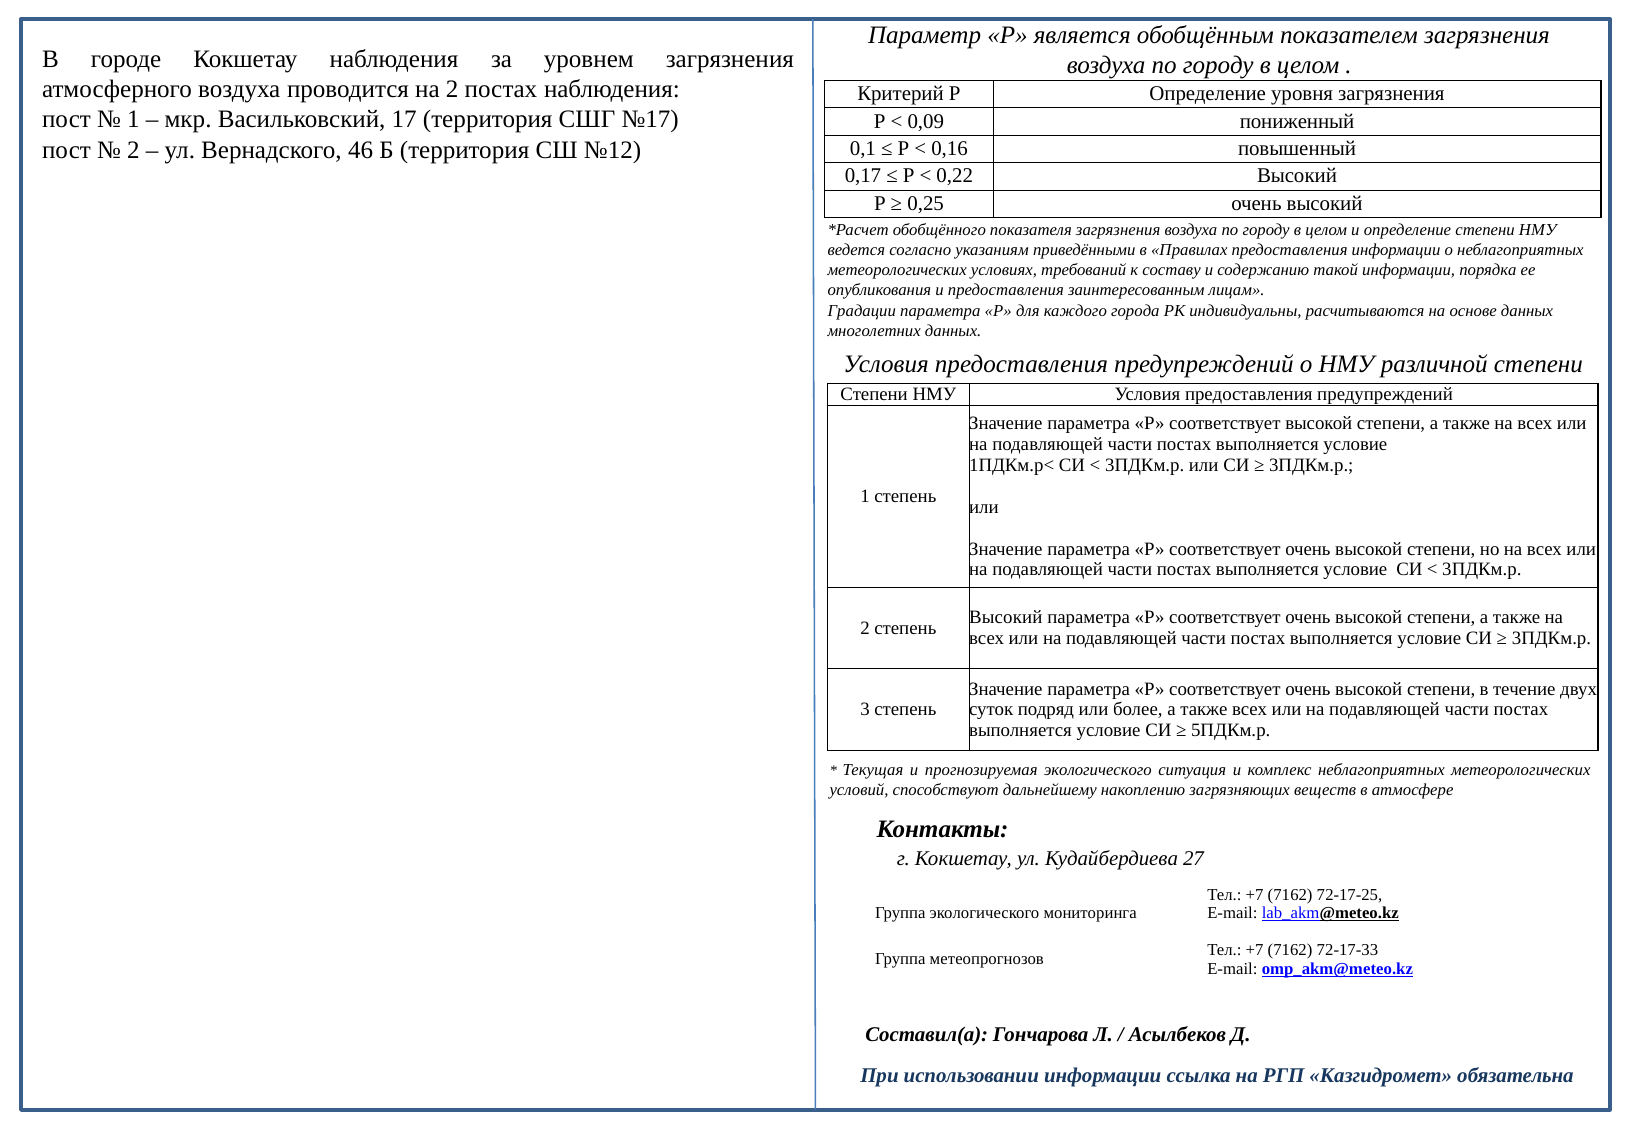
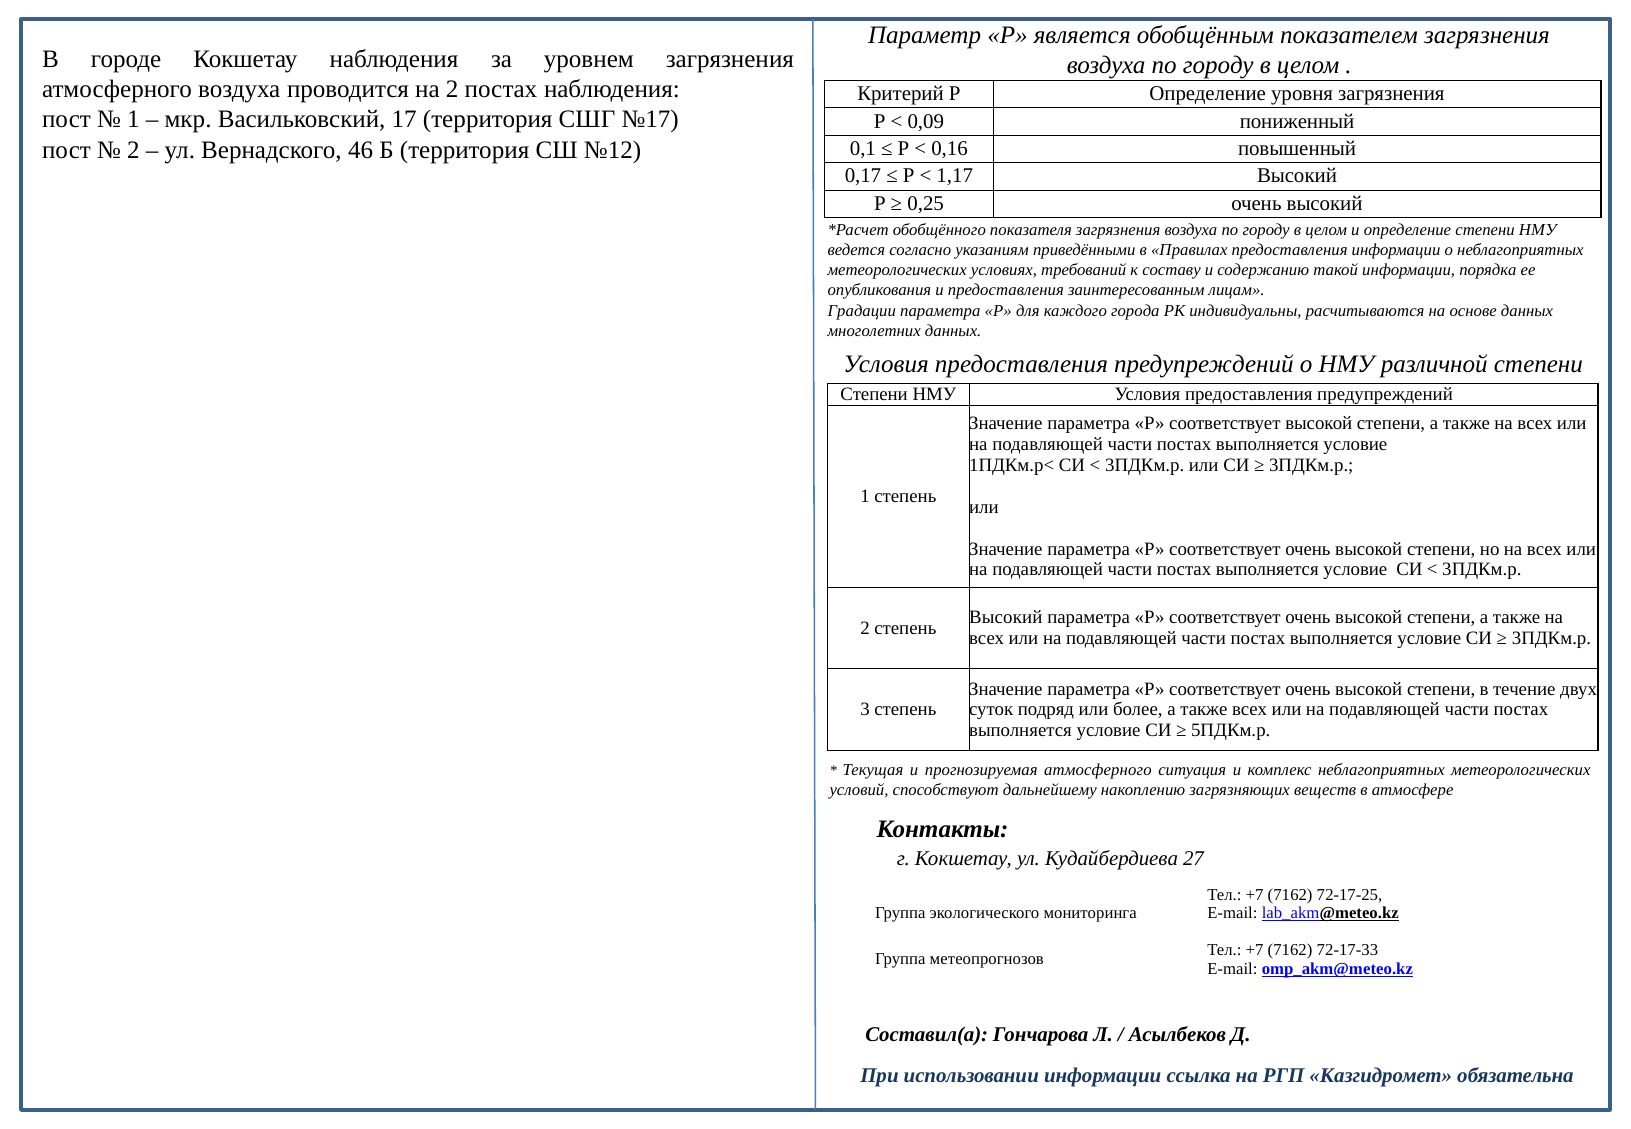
0,22: 0,22 -> 1,17
прогнозируемая экологического: экологического -> атмосферного
